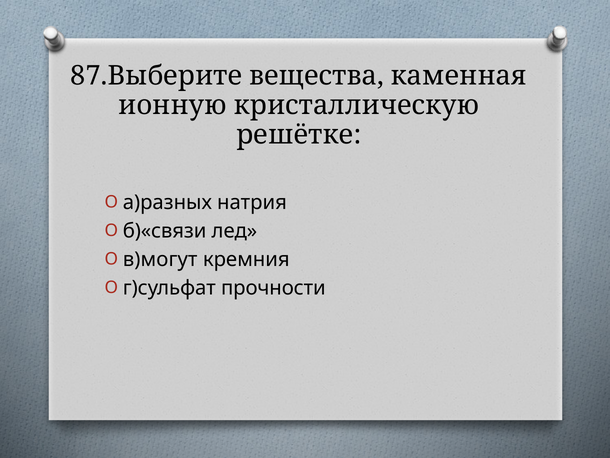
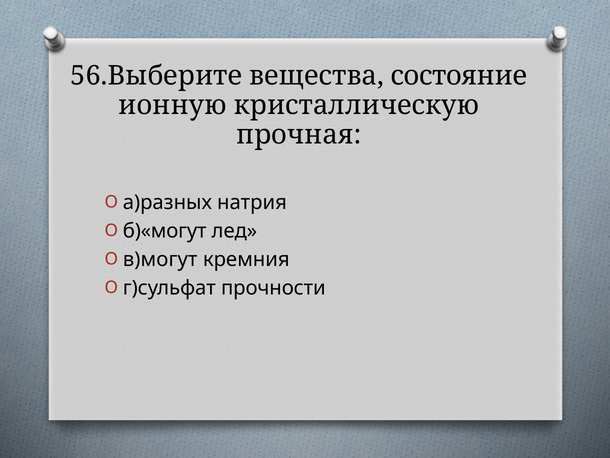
87.Выберите: 87.Выберите -> 56.Выберите
каменная: каменная -> состояние
решётке: решётке -> прочная
б)«связи: б)«связи -> б)«могут
